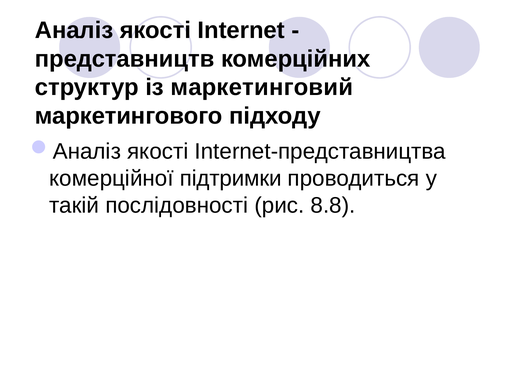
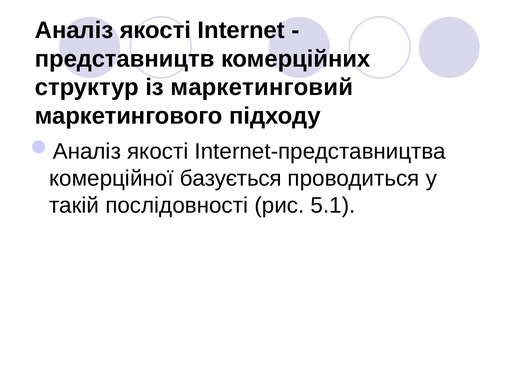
підтримки: підтримки -> базується
8.8: 8.8 -> 5.1
